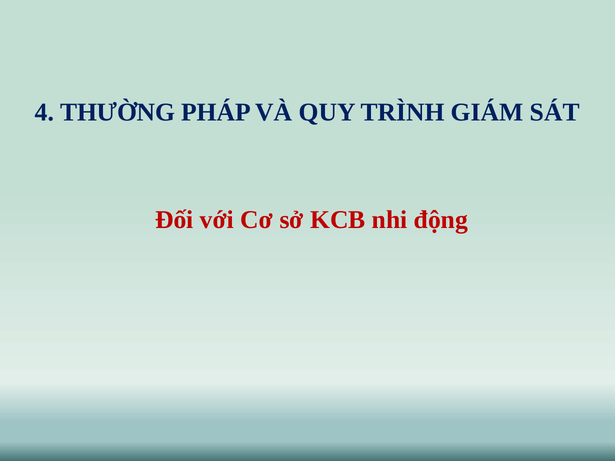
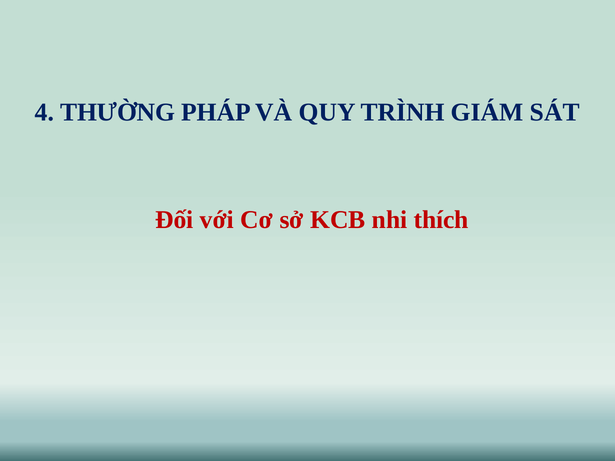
động: động -> thích
